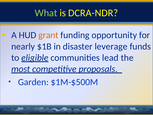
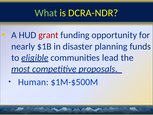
grant colour: orange -> red
leverage: leverage -> planning
Garden: Garden -> Human
